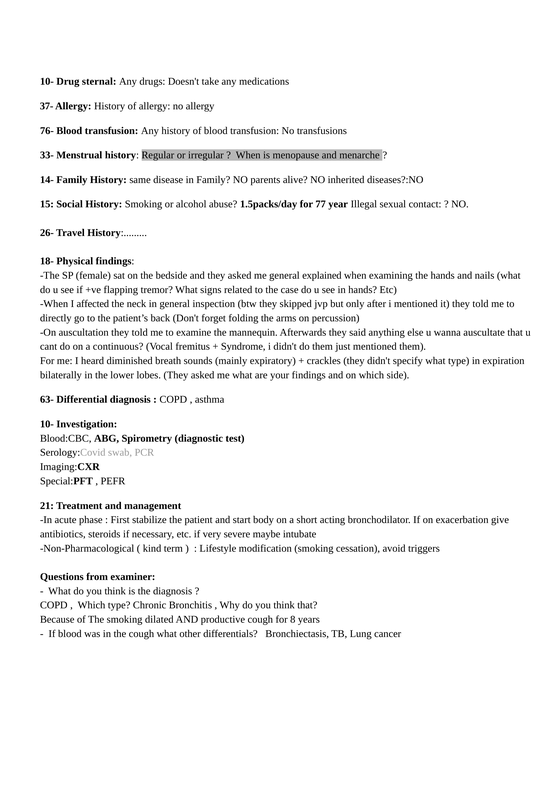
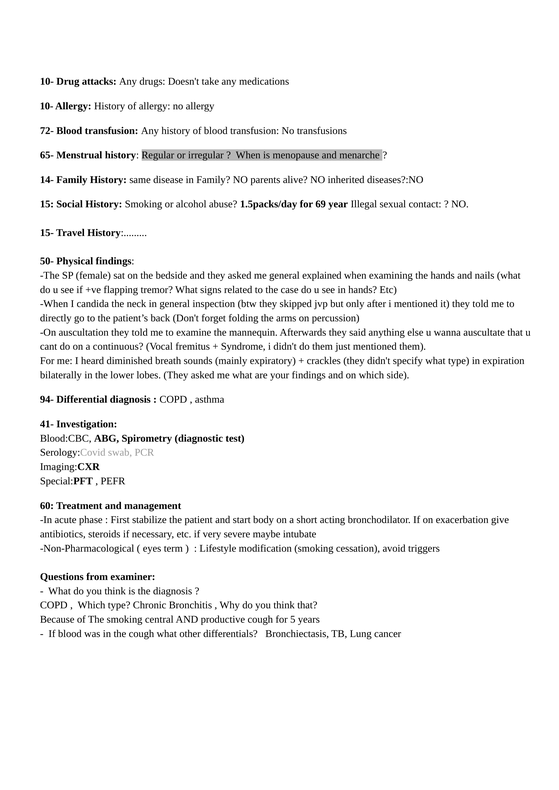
sternal: sternal -> attacks
37- at (47, 106): 37- -> 10-
76-: 76- -> 72-
33-: 33- -> 65-
77: 77 -> 69
26-: 26- -> 15-
18-: 18- -> 50-
affected: affected -> candida
63-: 63- -> 94-
10- at (47, 424): 10- -> 41-
21: 21 -> 60
kind: kind -> eyes
dilated: dilated -> central
8: 8 -> 5
